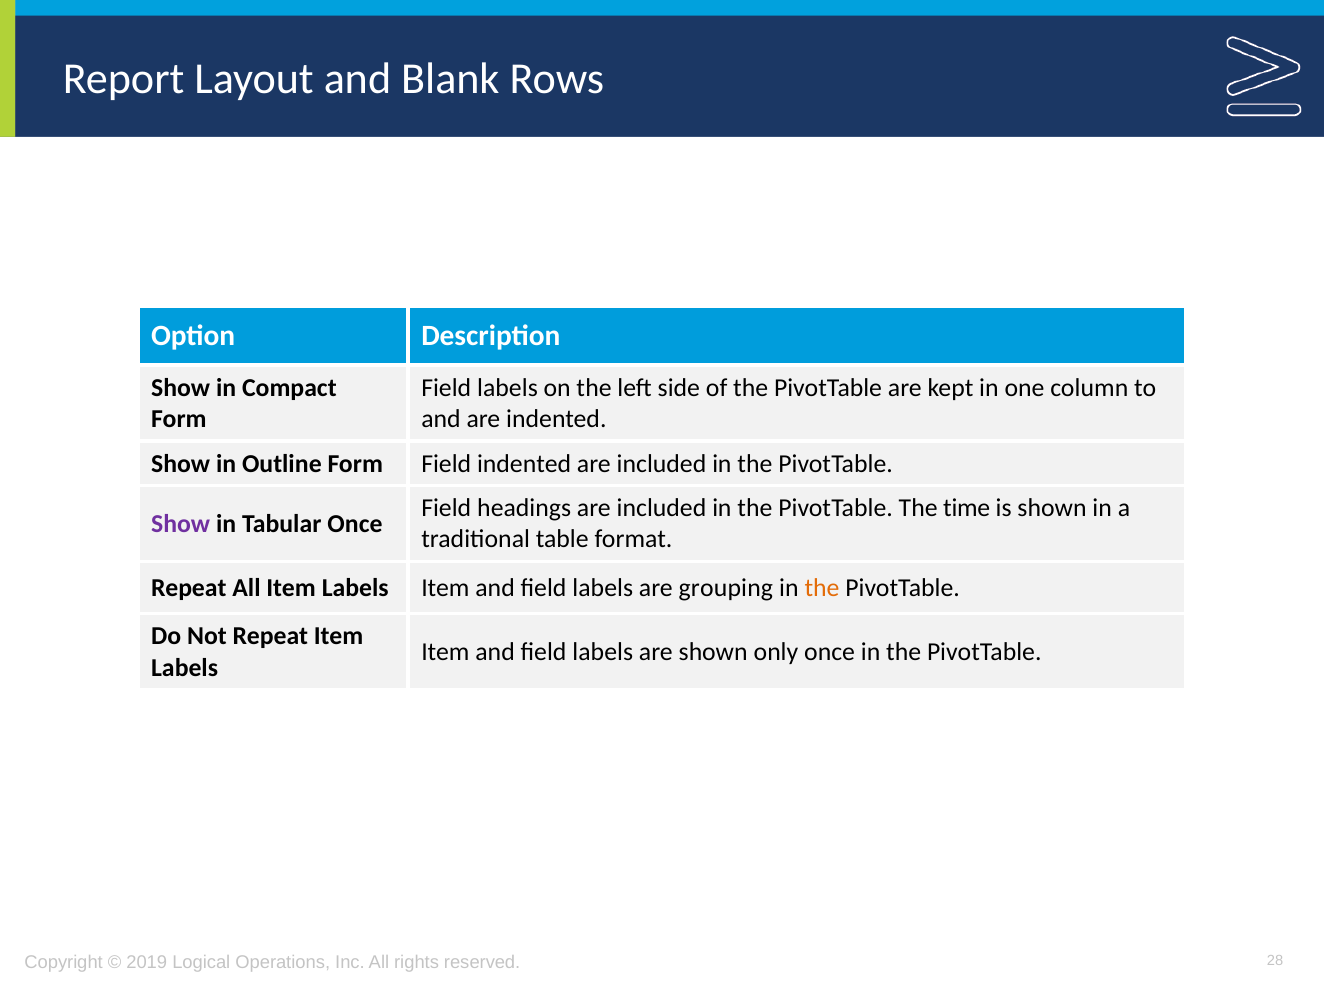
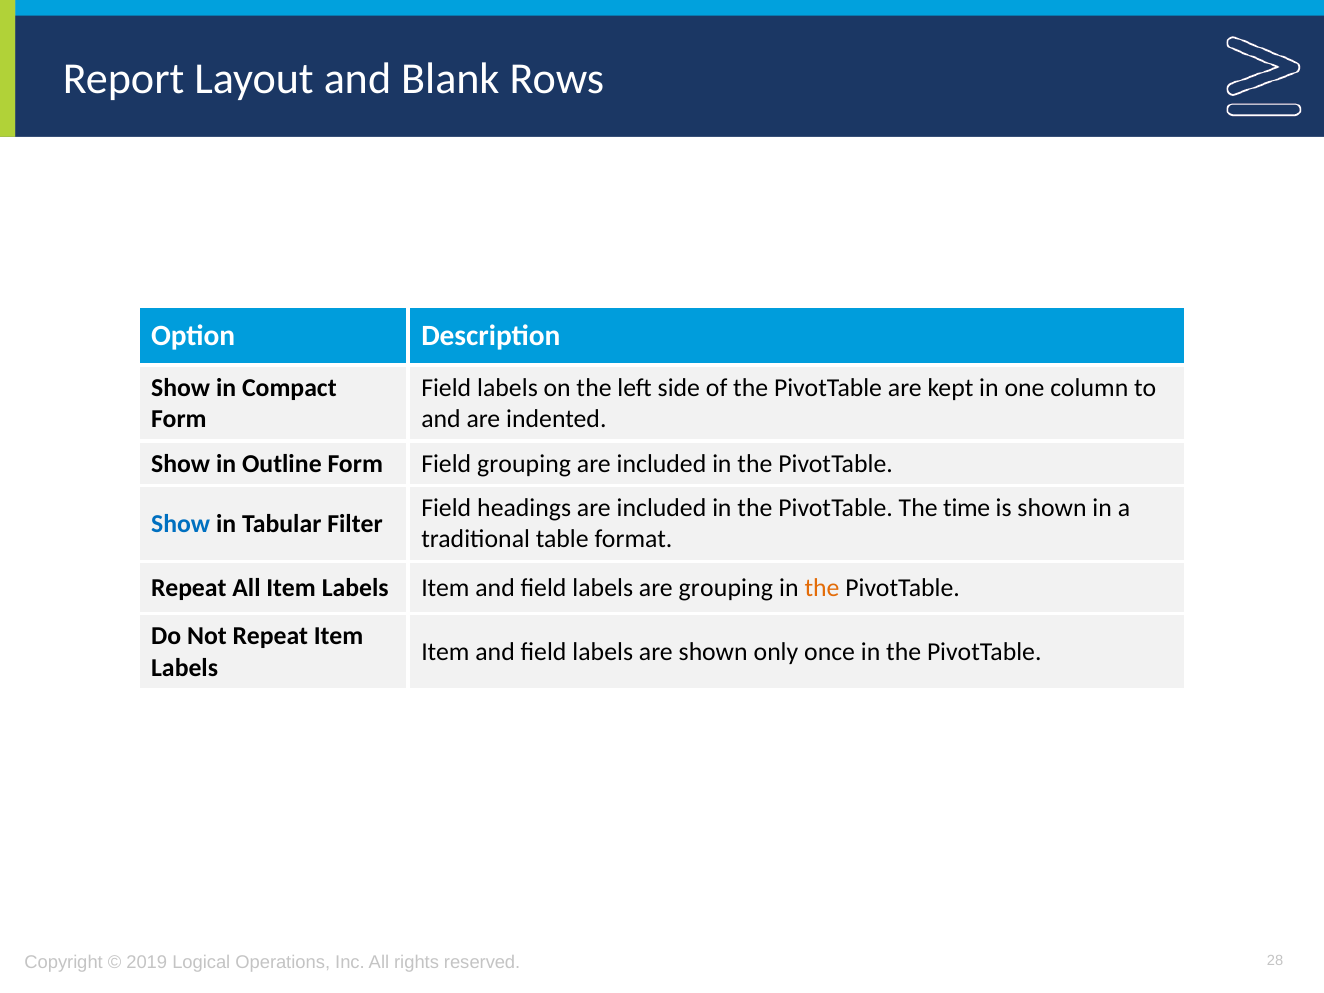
Field indented: indented -> grouping
Show at (181, 524) colour: purple -> blue
Tabular Once: Once -> Filter
